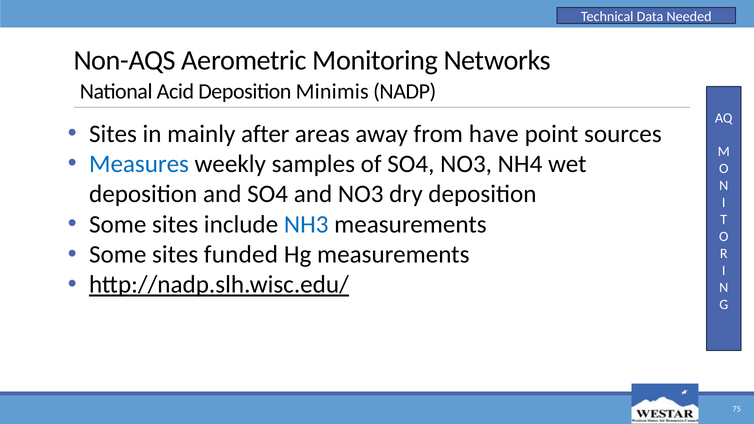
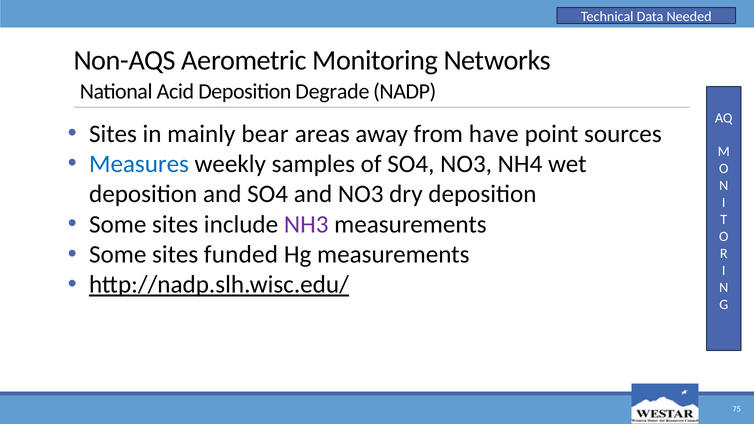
Minimis: Minimis -> Degrade
after: after -> bear
NH3 colour: blue -> purple
